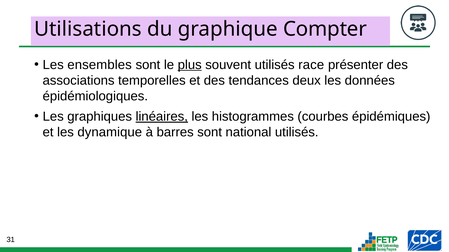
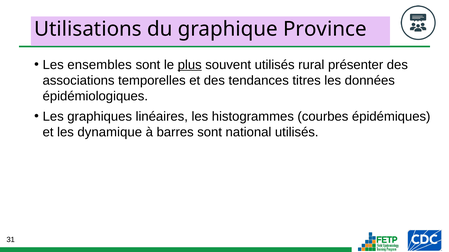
Compter: Compter -> Province
race: race -> rural
deux: deux -> titres
linéaires underline: present -> none
